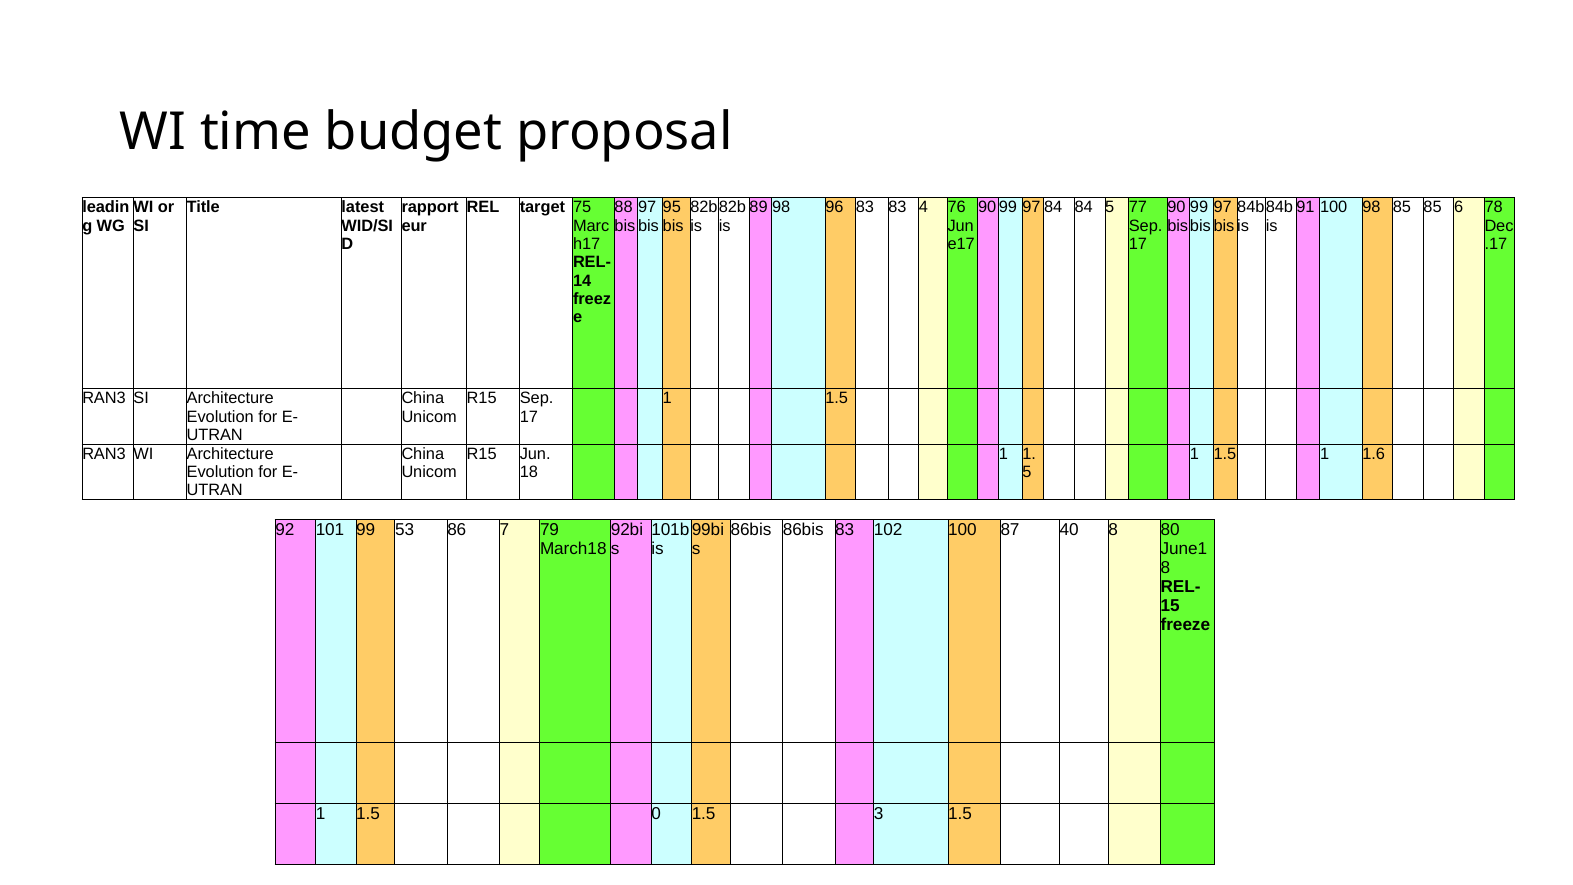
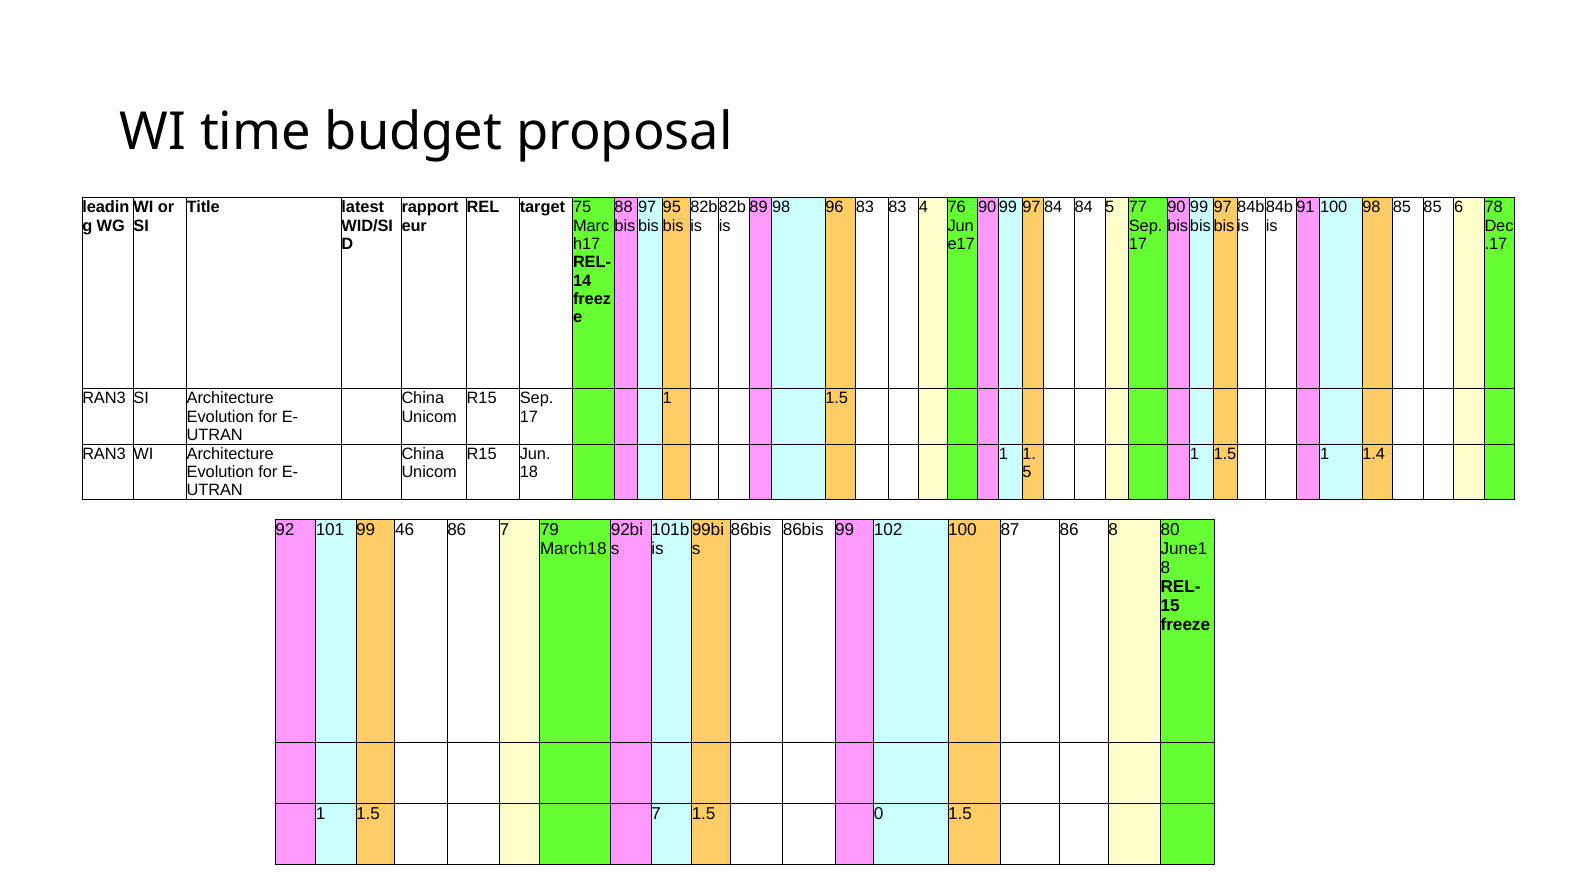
1.6: 1.6 -> 1.4
53: 53 -> 46
86bis 83: 83 -> 99
87 40: 40 -> 86
1.5 0: 0 -> 7
3: 3 -> 0
